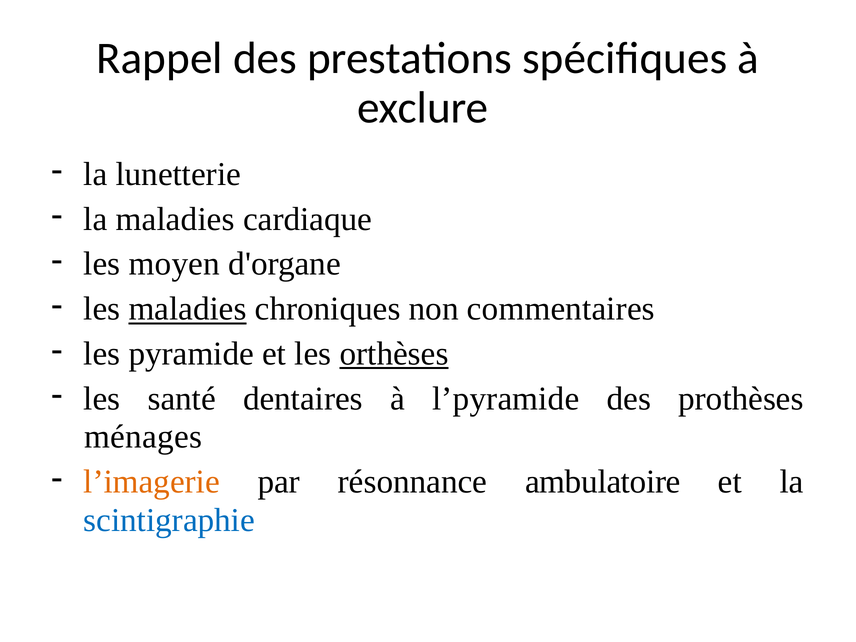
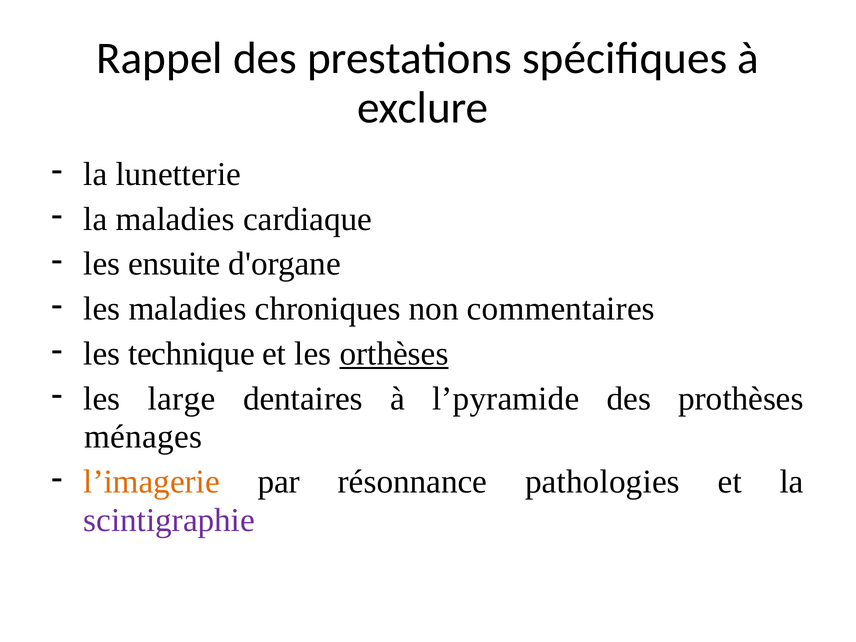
moyen: moyen -> ensuite
maladies at (188, 309) underline: present -> none
pyramide: pyramide -> technique
santé: santé -> large
ambulatoire: ambulatoire -> pathologies
scintigraphie colour: blue -> purple
